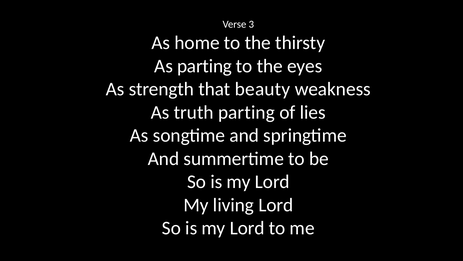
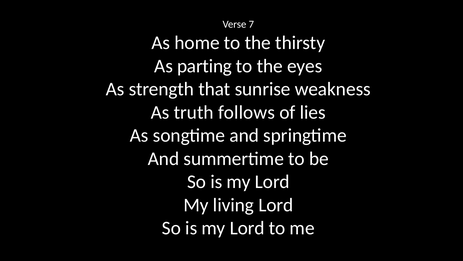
3: 3 -> 7
beauty: beauty -> sunrise
truth parting: parting -> follows
